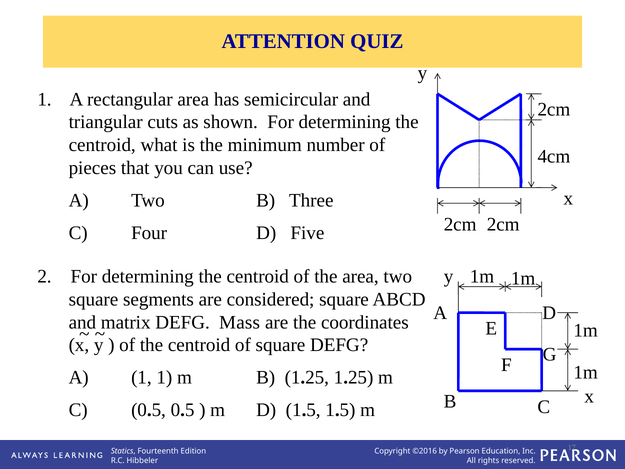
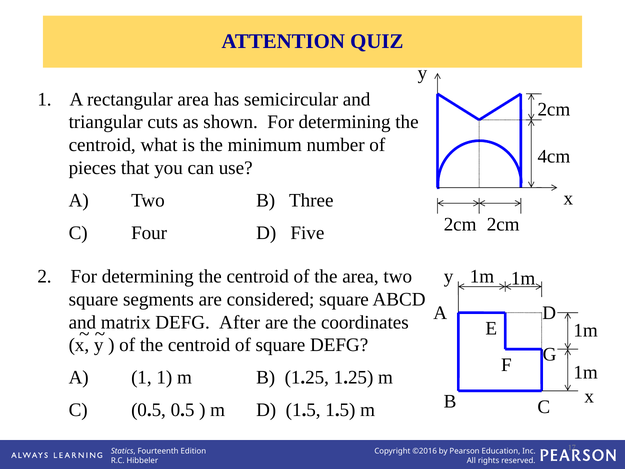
Mass: Mass -> After
